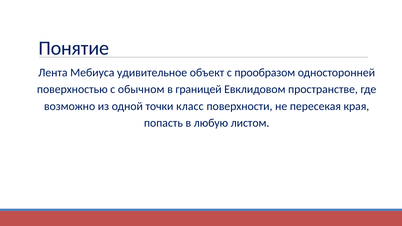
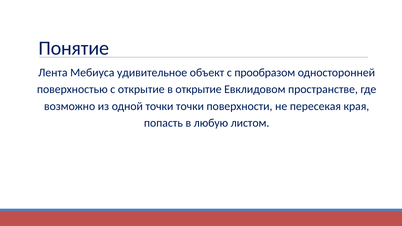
с обычном: обычном -> открытие
в границей: границей -> открытие
точки класс: класс -> точки
